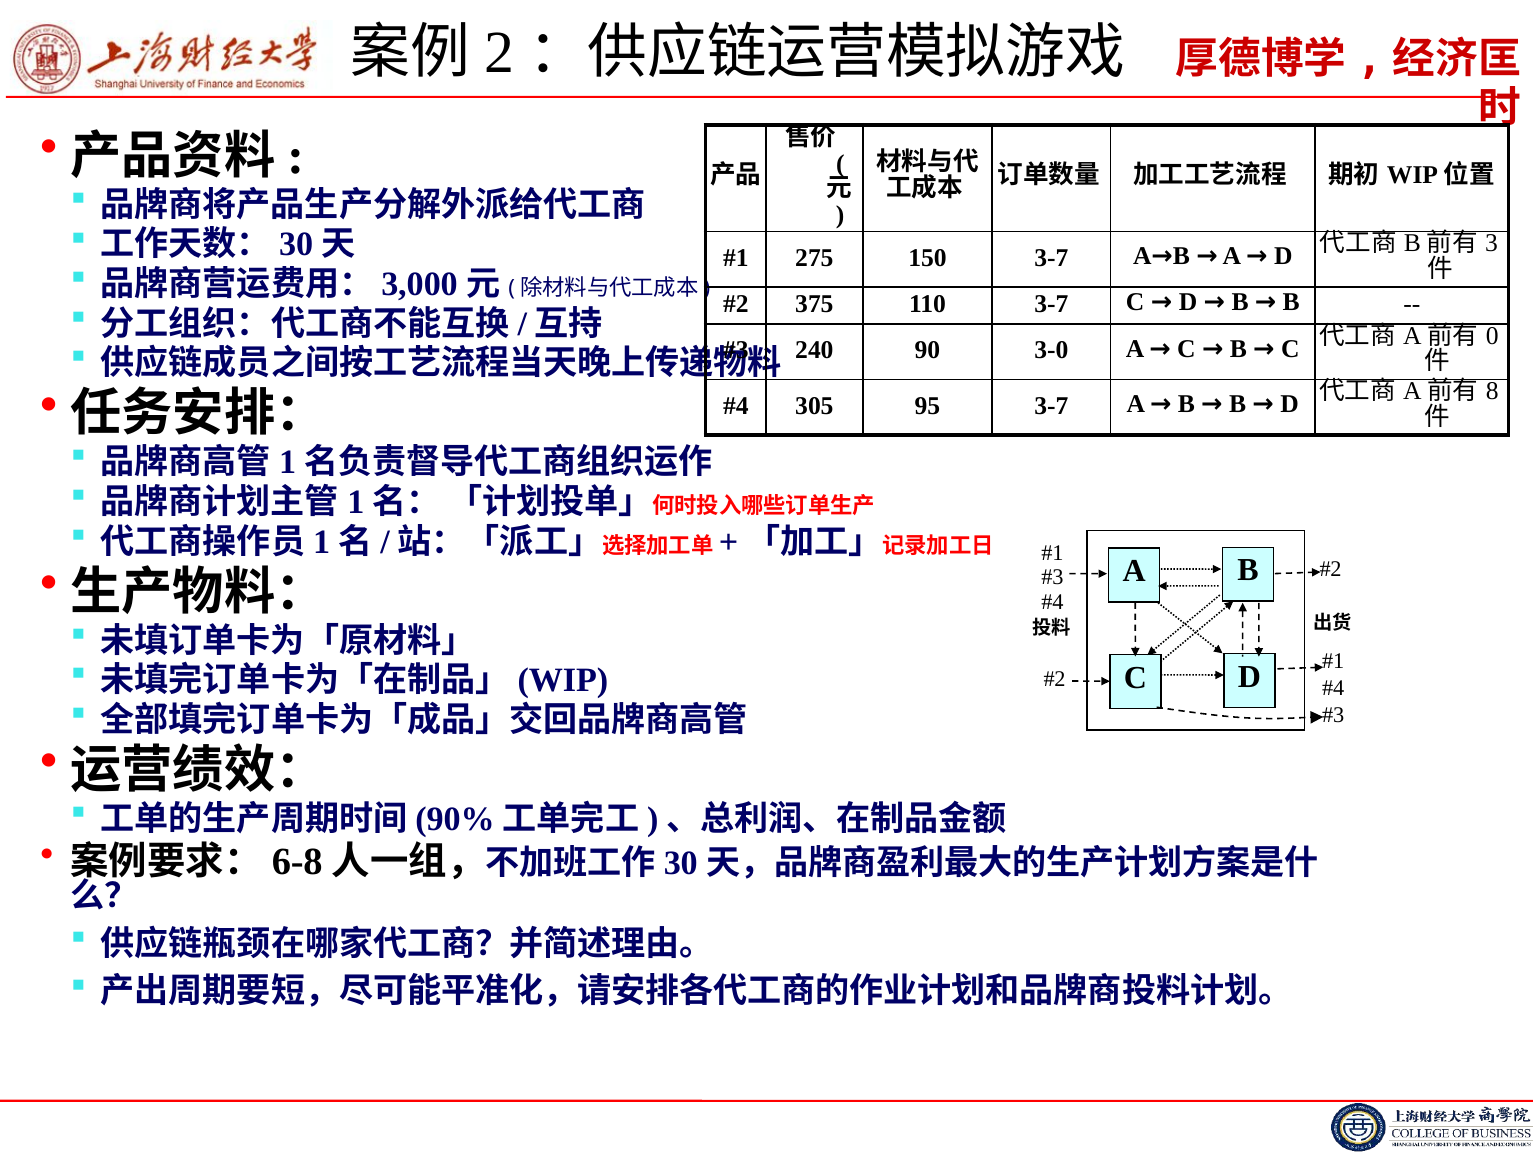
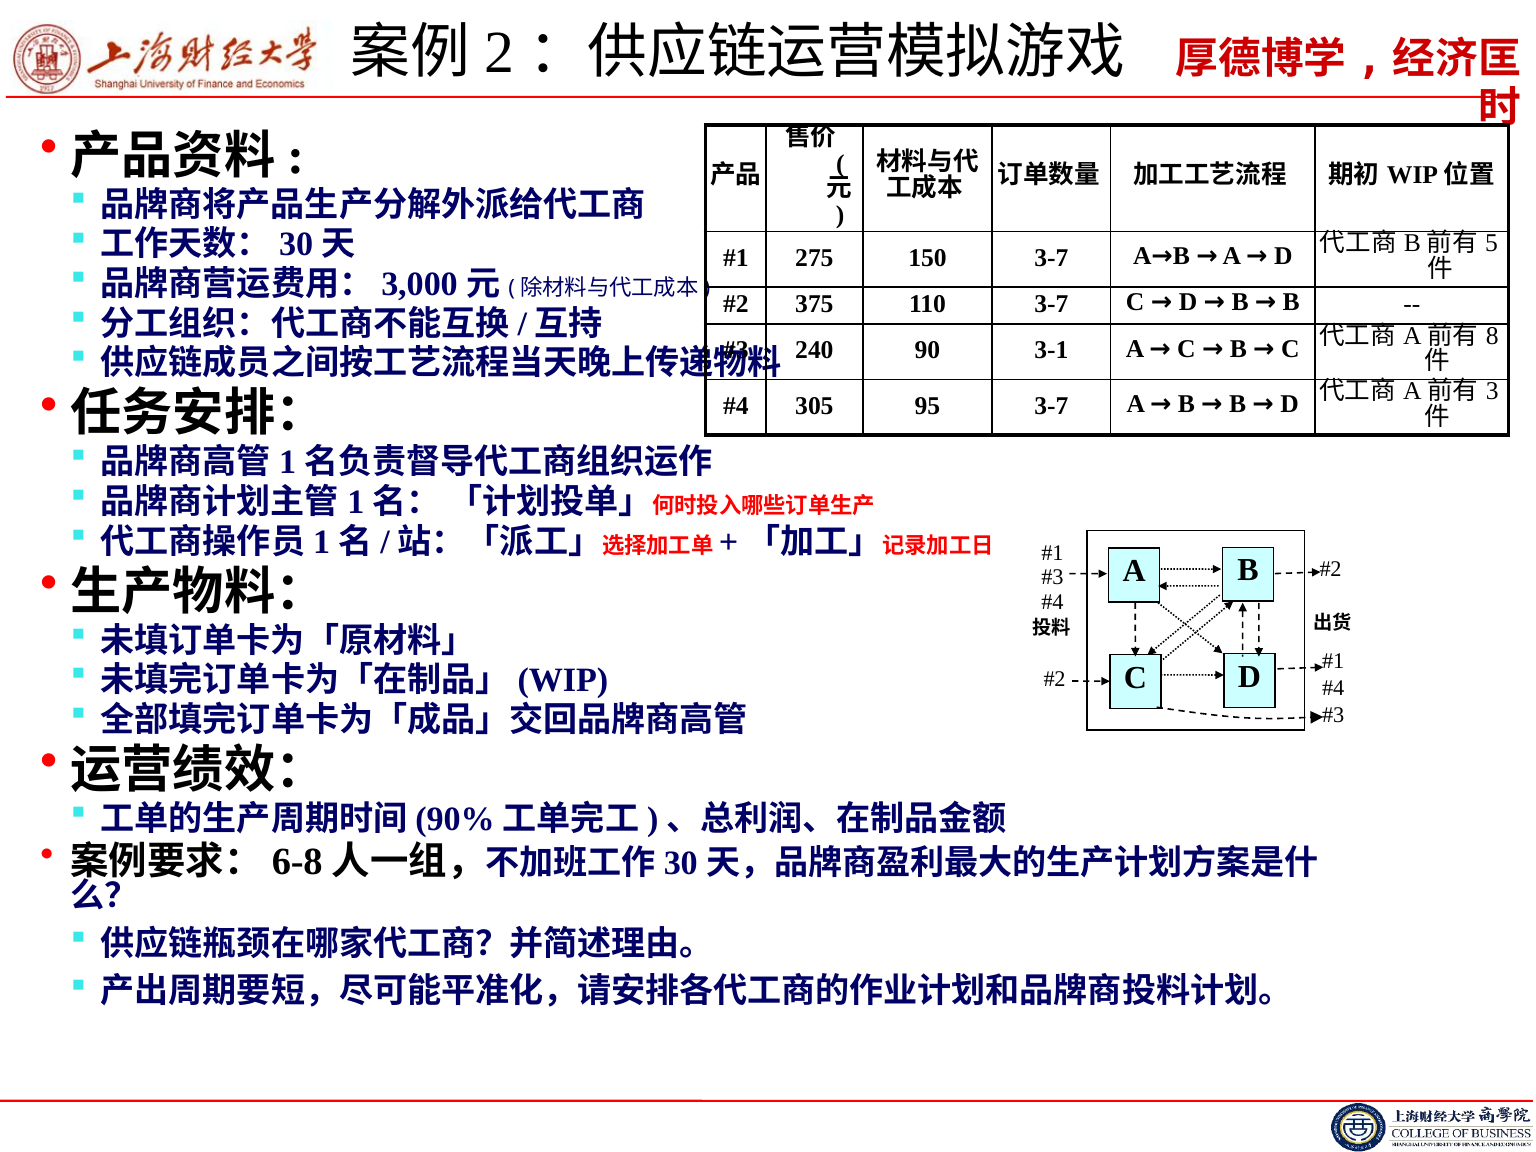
3: 3 -> 5
3-0: 3-0 -> 3-1
0: 0 -> 8
8: 8 -> 3
